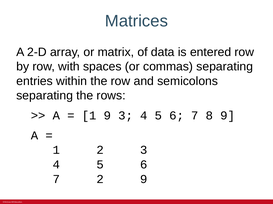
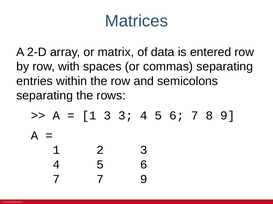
1 9: 9 -> 3
7 2: 2 -> 7
